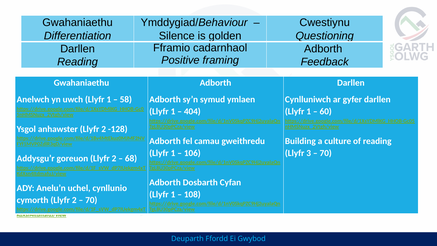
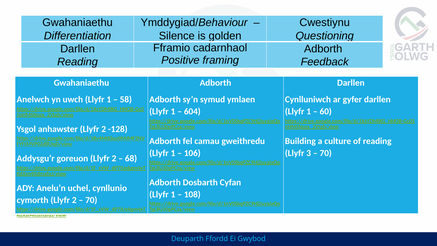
404: 404 -> 604
